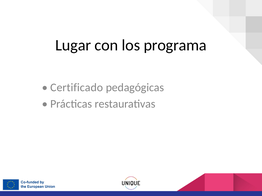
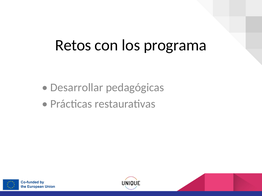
Lugar: Lugar -> Retos
Certificado: Certificado -> Desarrollar
